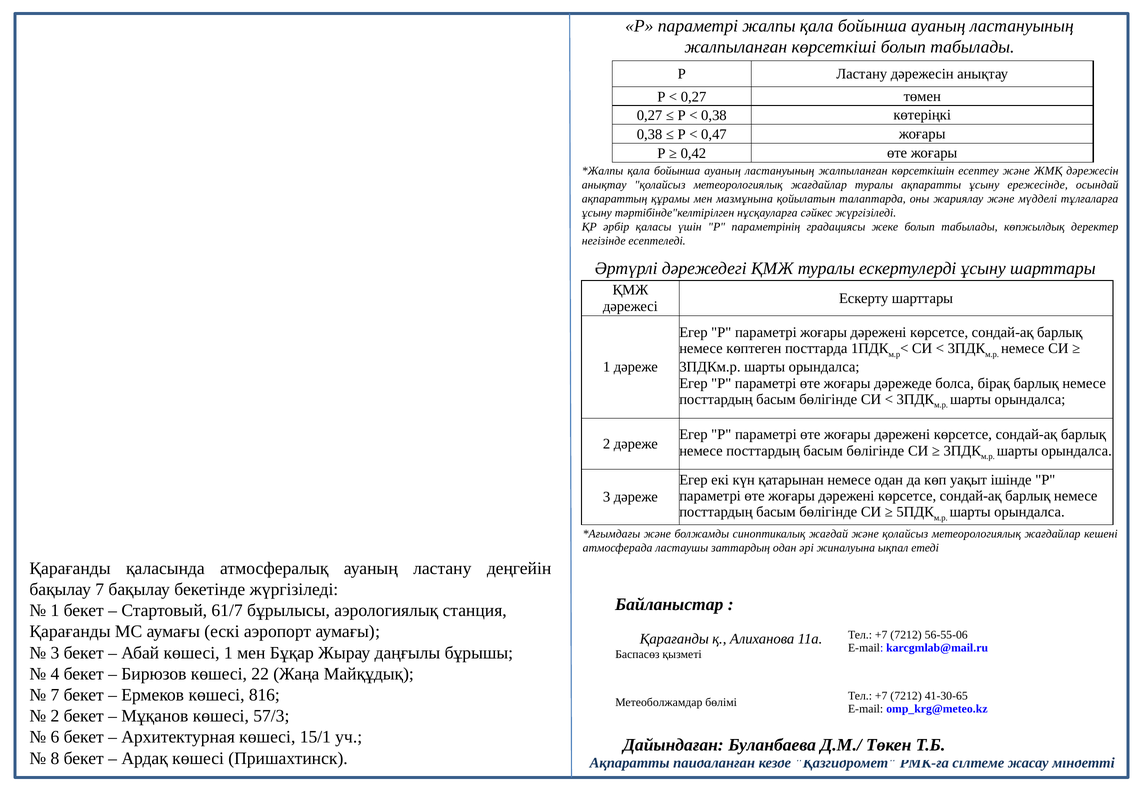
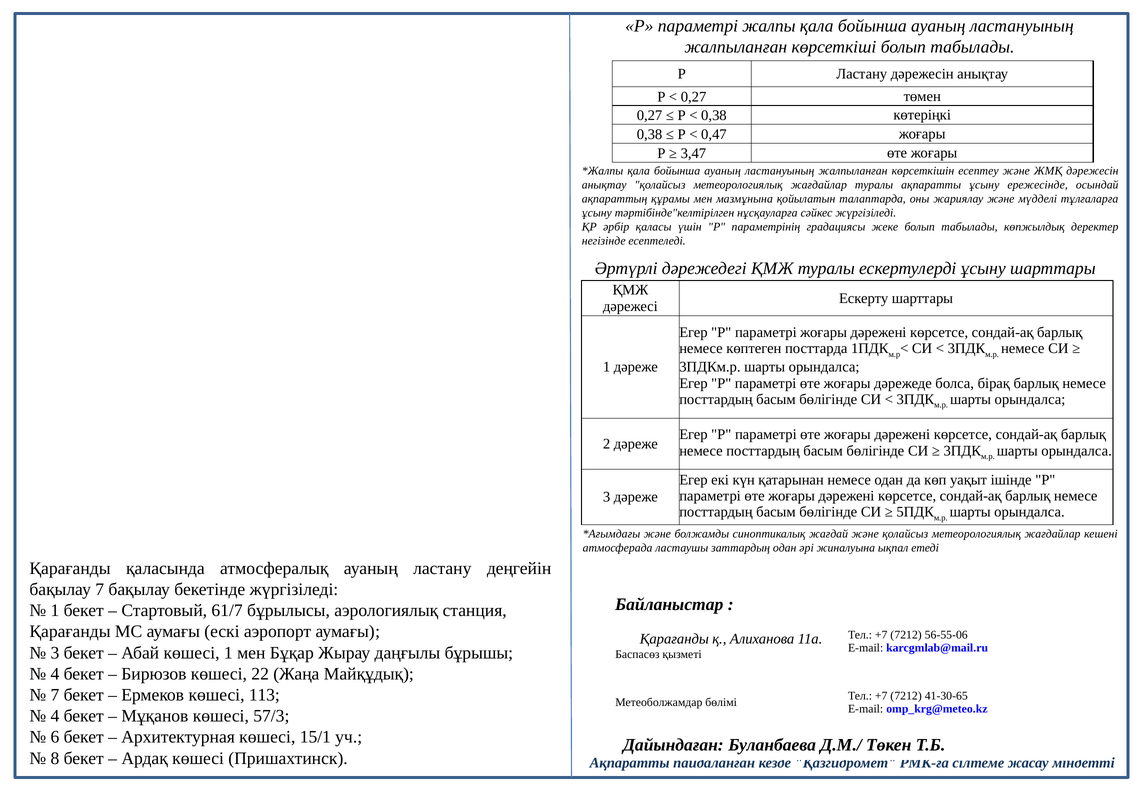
0,42: 0,42 -> 3,47
816: 816 -> 113
2 at (55, 716): 2 -> 4
